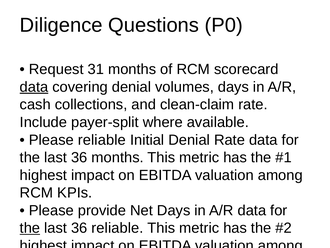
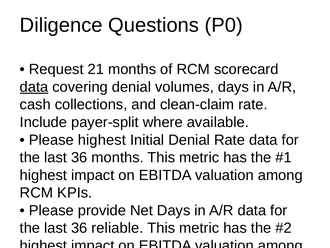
31: 31 -> 21
Please reliable: reliable -> highest
the at (30, 228) underline: present -> none
